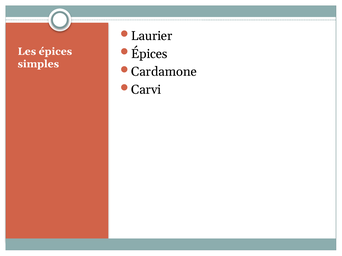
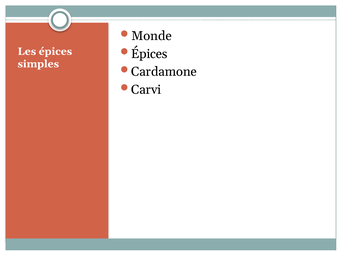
Laurier: Laurier -> Monde
